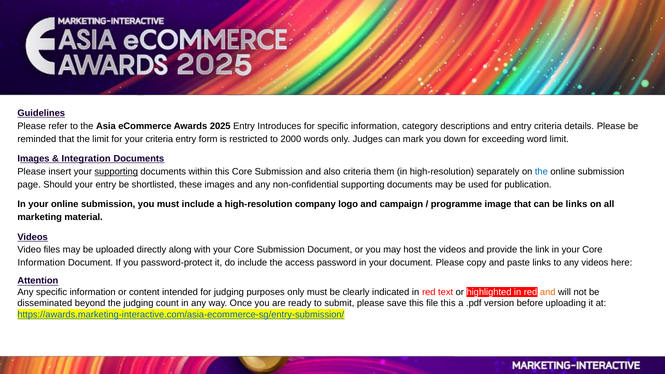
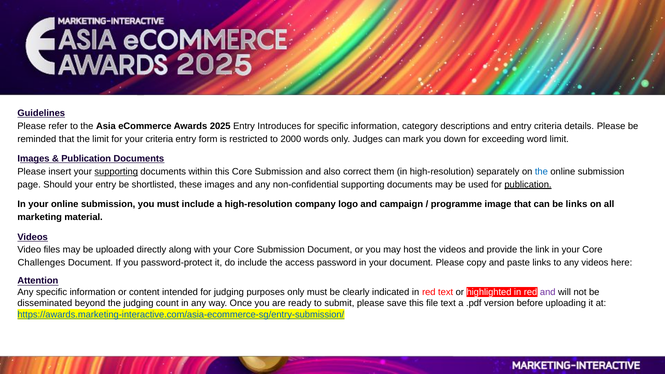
Integration at (86, 159): Integration -> Publication
also criteria: criteria -> correct
publication at (528, 185) underline: none -> present
Information at (41, 263): Information -> Challenges
and at (548, 292) colour: orange -> purple
file this: this -> text
